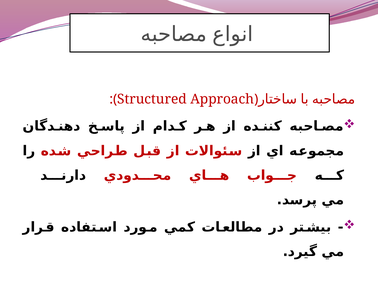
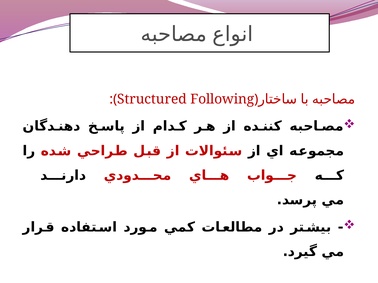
Approach: Approach -> Following
